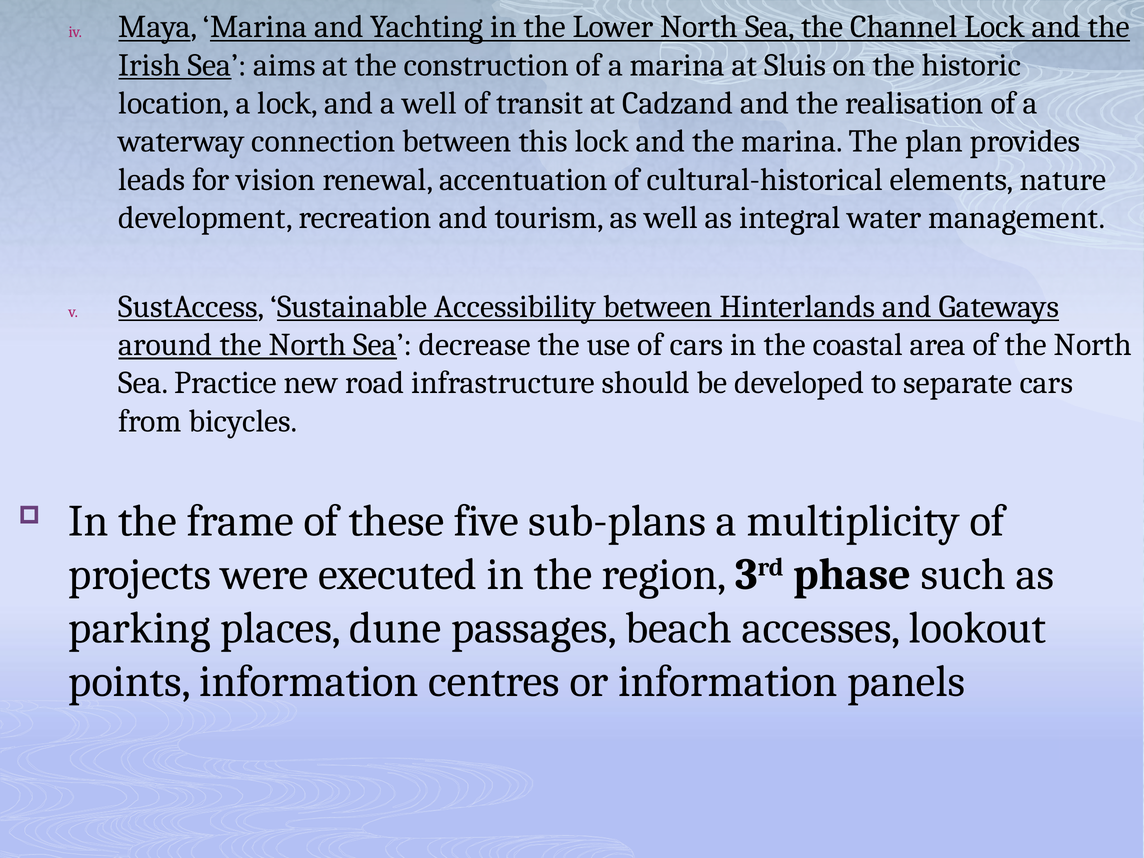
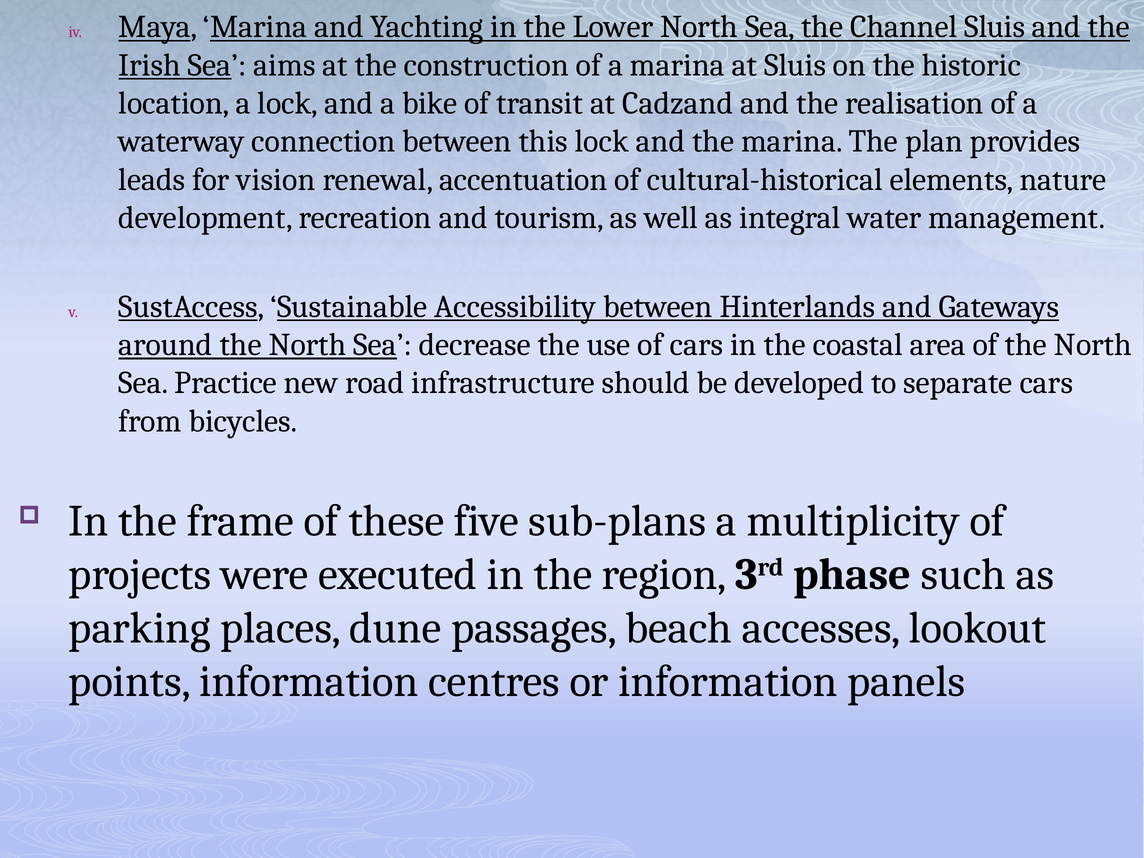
Channel Lock: Lock -> Sluis
a well: well -> bike
